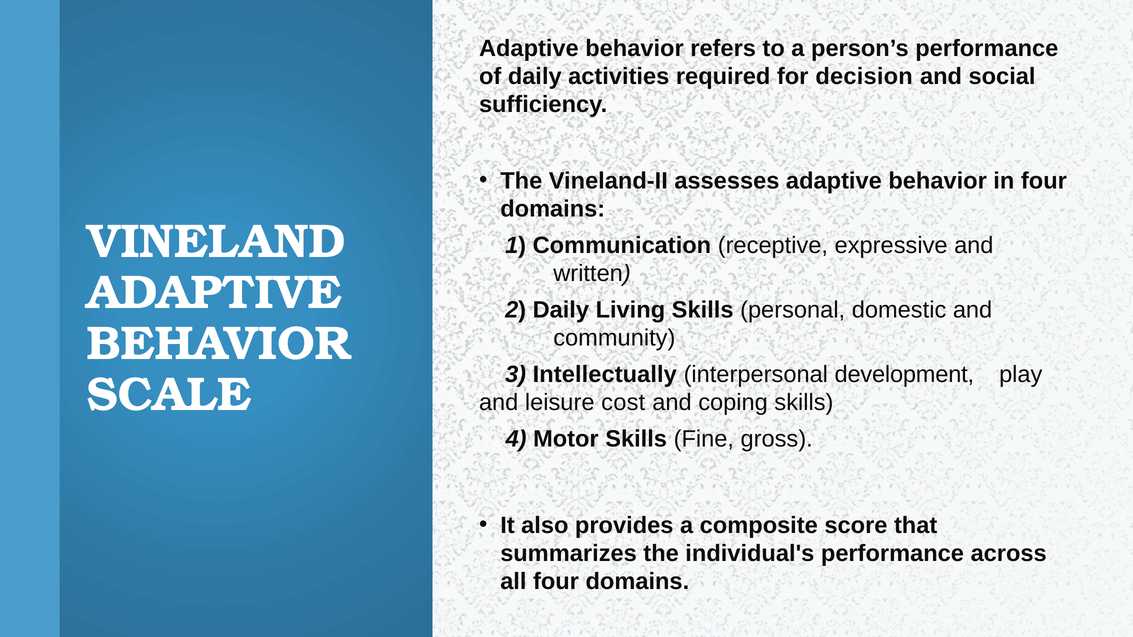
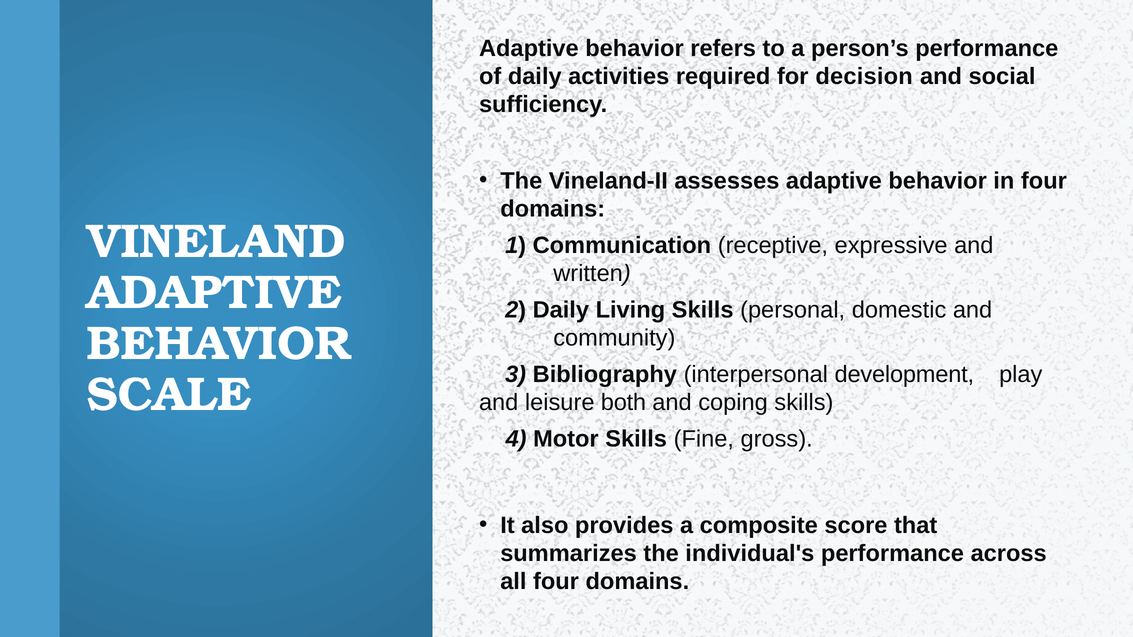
Intellectually: Intellectually -> Bibliography
cost: cost -> both
